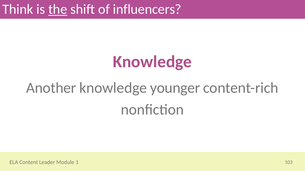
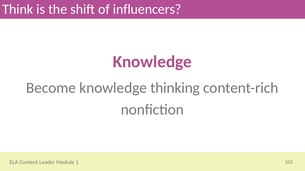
the underline: present -> none
Another: Another -> Become
younger: younger -> thinking
